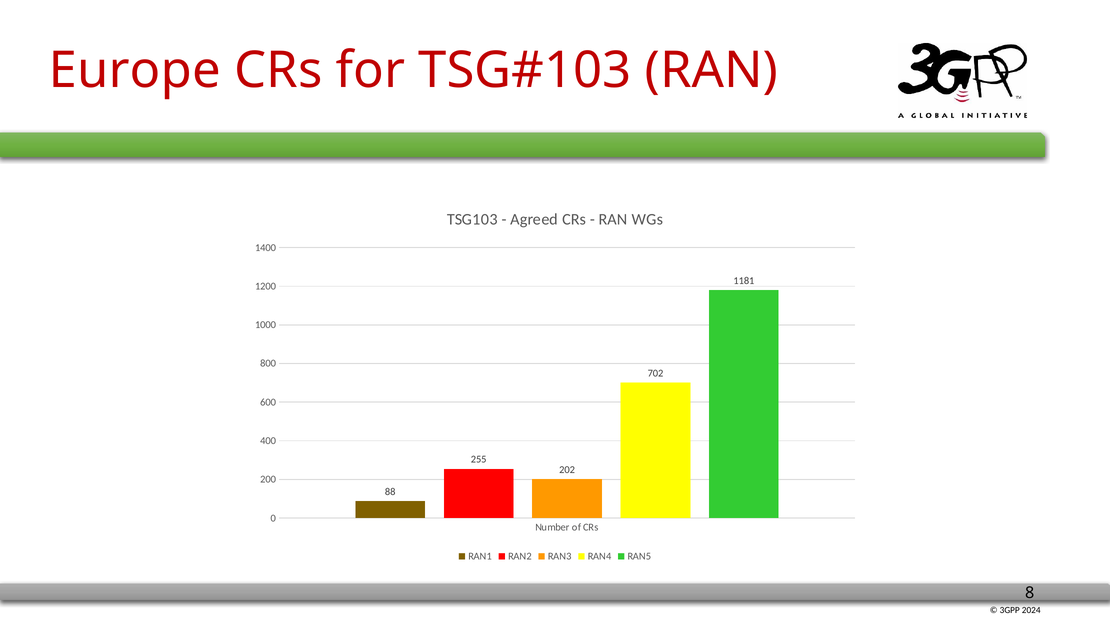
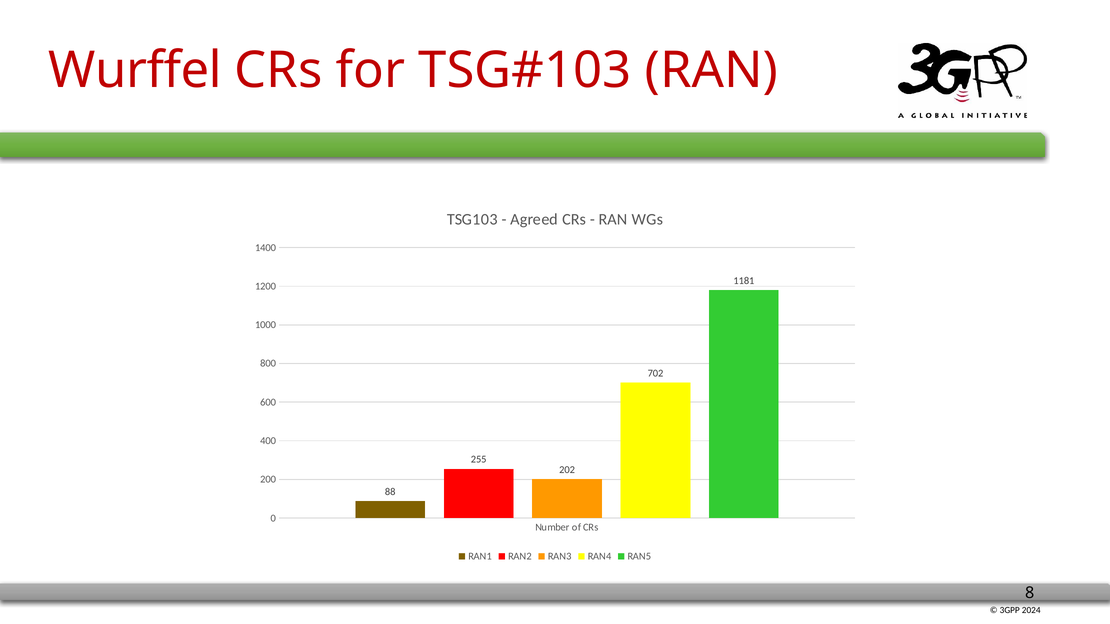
Europe: Europe -> Wurffel
